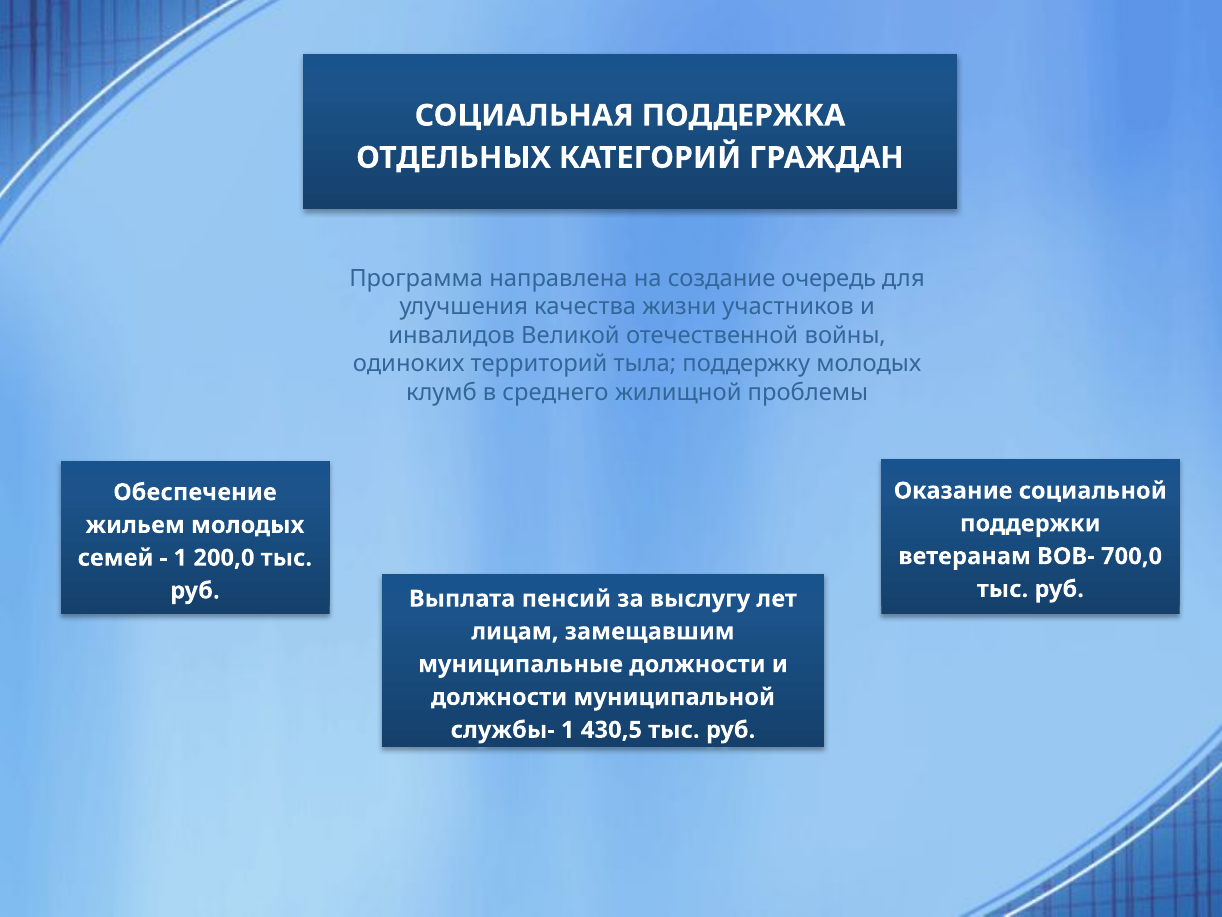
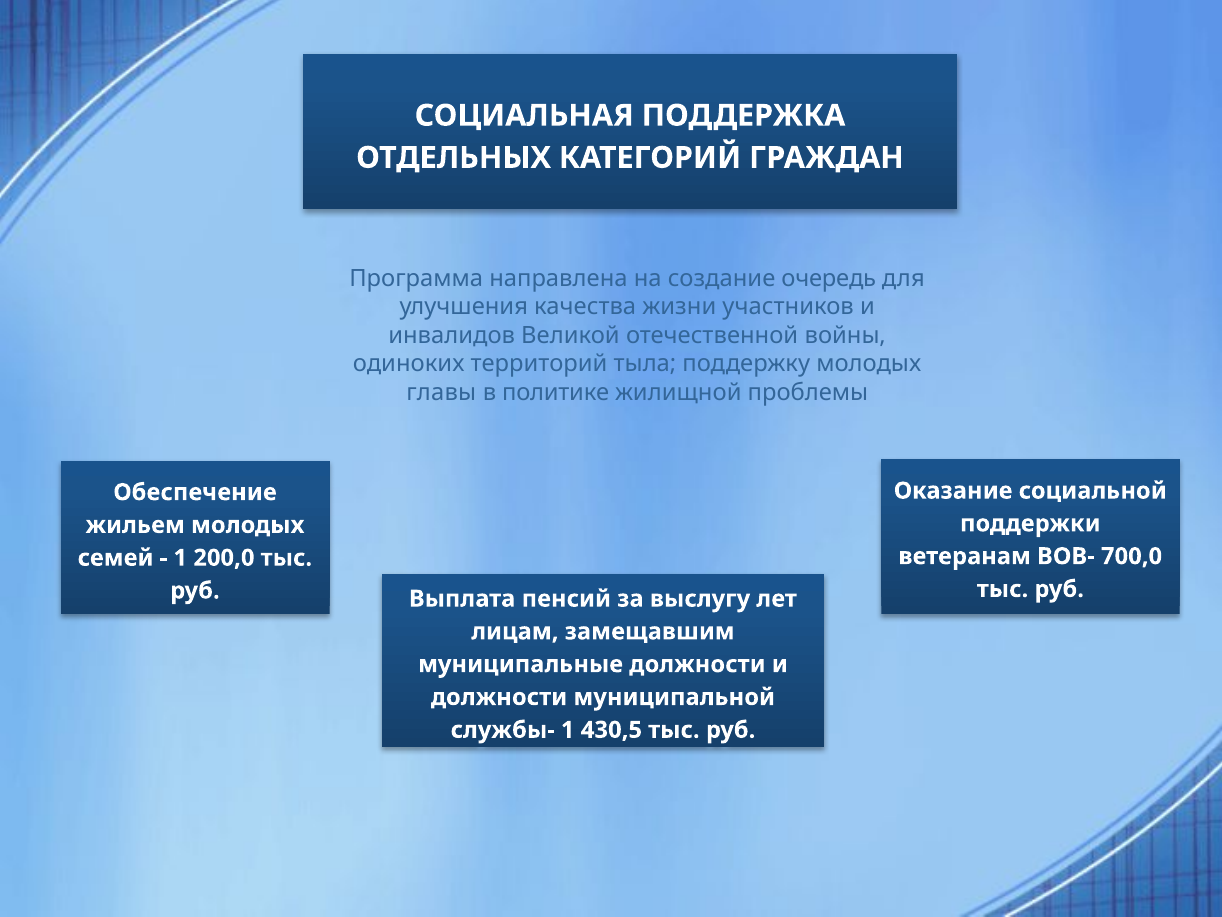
клумб: клумб -> главы
среднего: среднего -> политике
